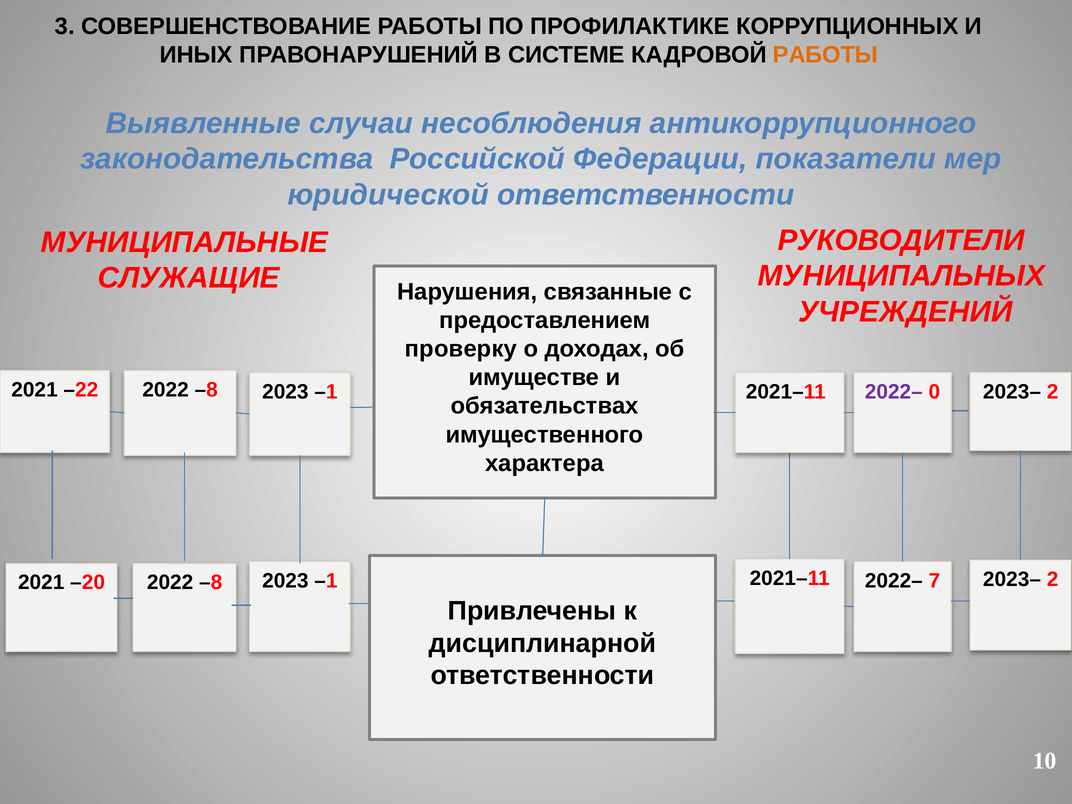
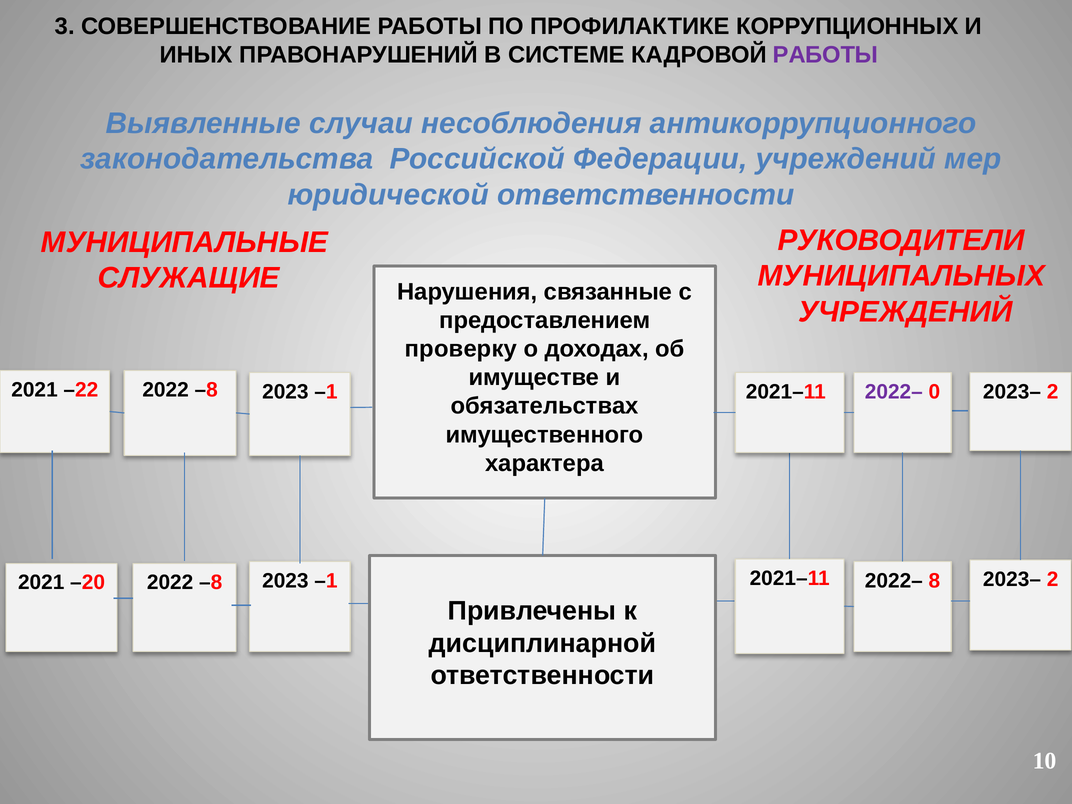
РАБОТЫ at (826, 55) colour: orange -> purple
Федерации показатели: показатели -> учреждений
7: 7 -> 8
